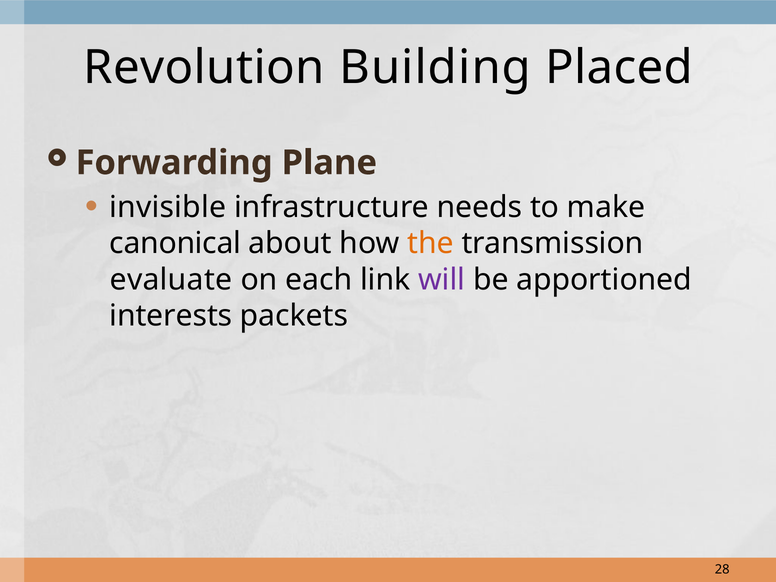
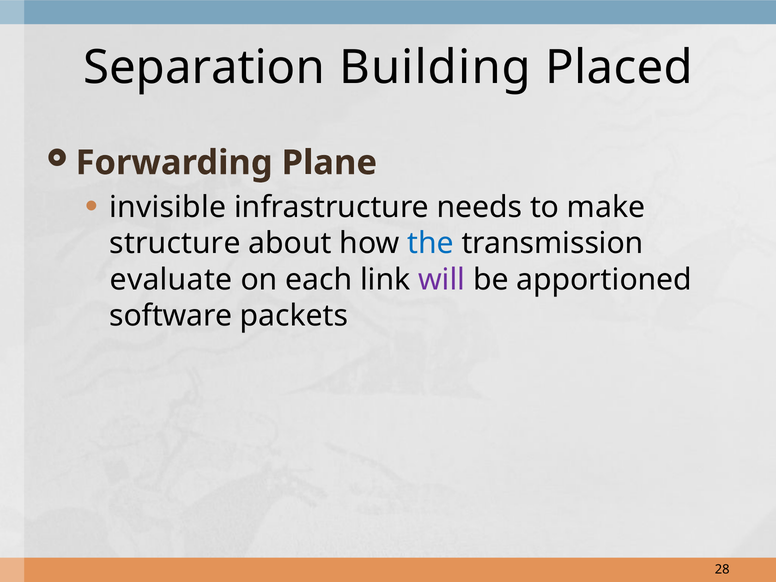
Revolution: Revolution -> Separation
canonical: canonical -> structure
the colour: orange -> blue
interests: interests -> software
